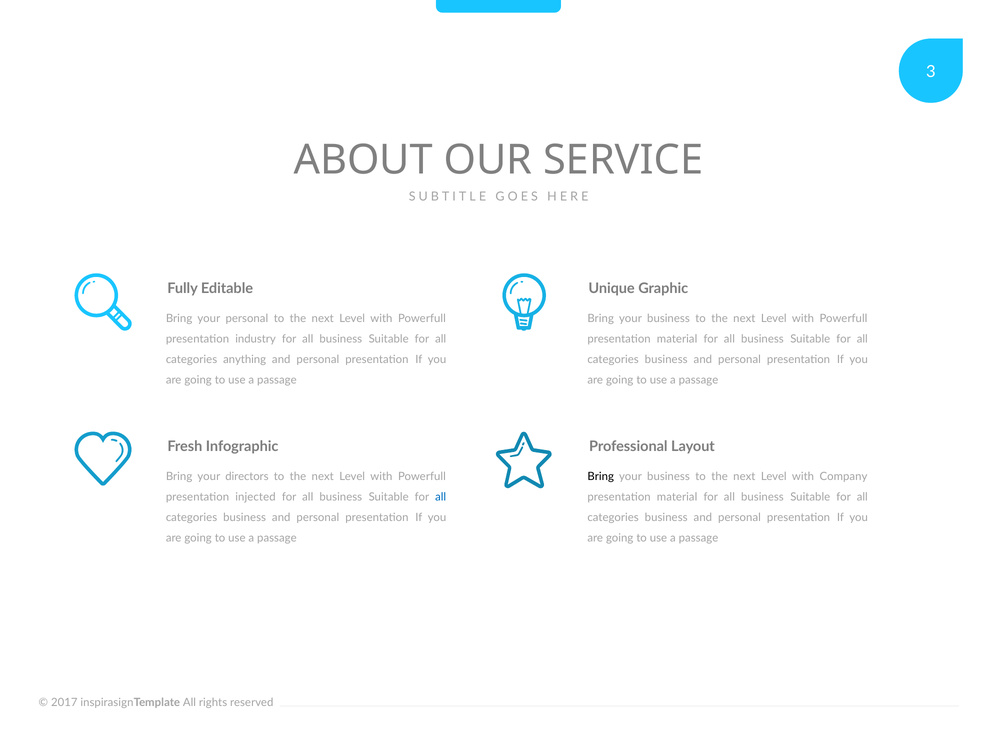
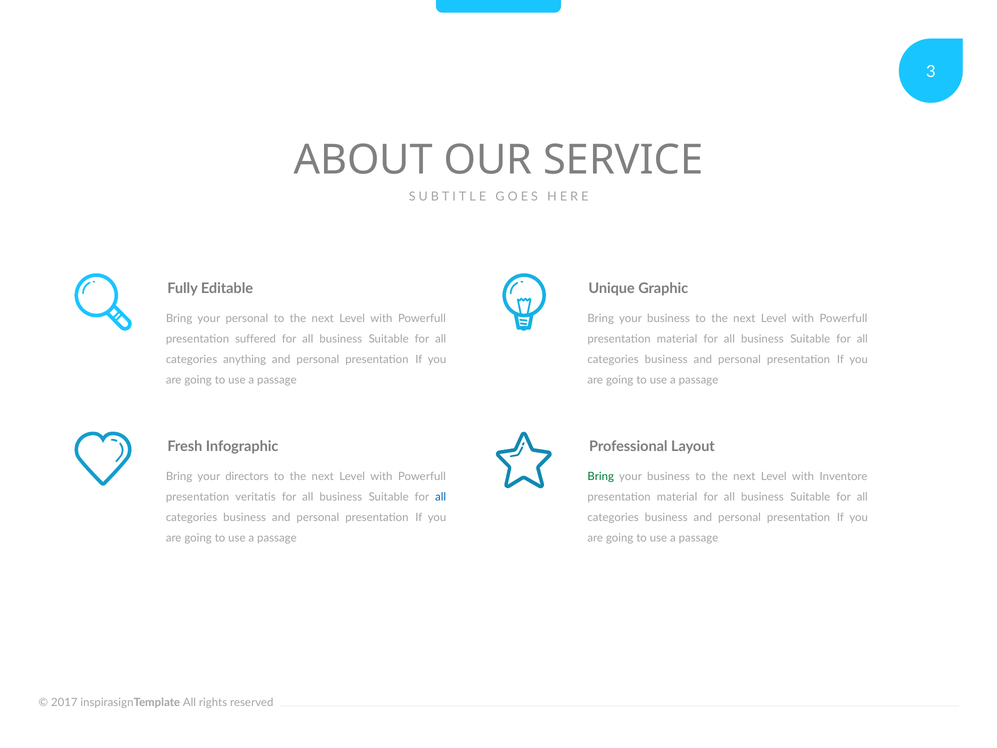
industry: industry -> suffered
Bring at (601, 476) colour: black -> green
Company: Company -> Inventore
injected: injected -> veritatis
